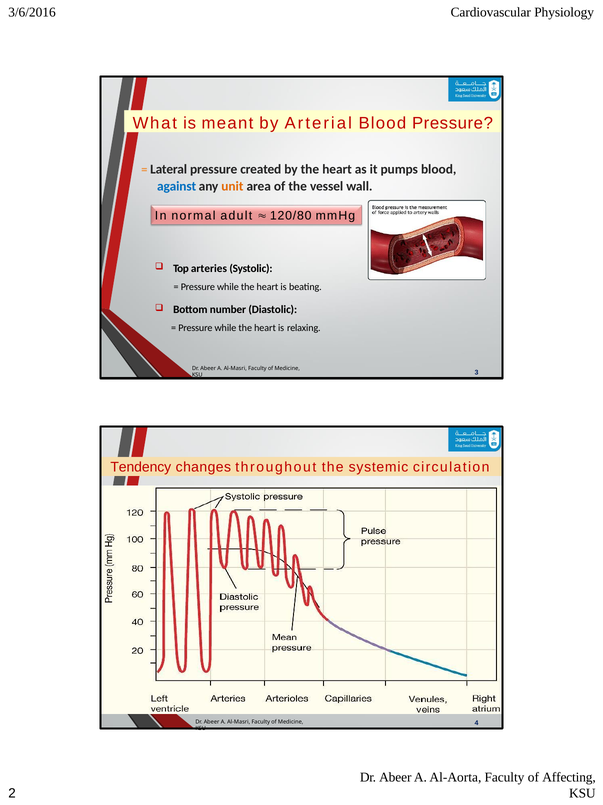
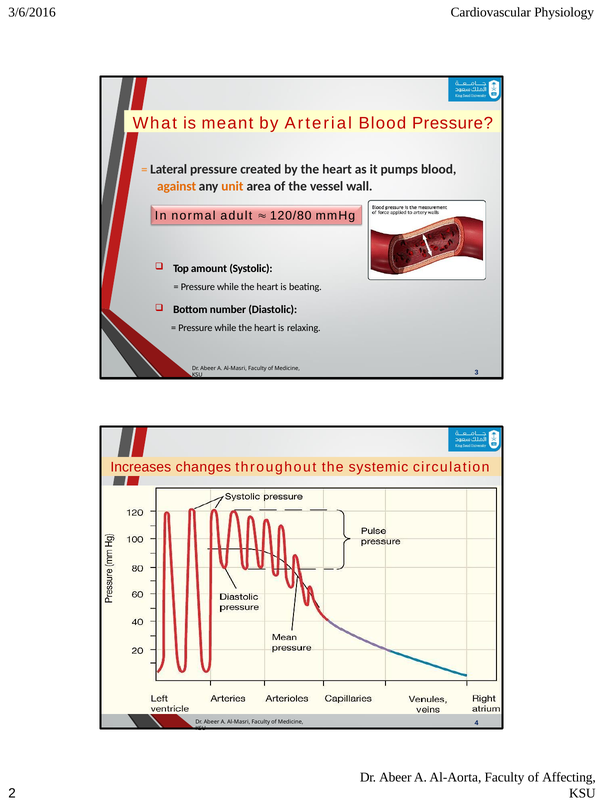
against colour: blue -> orange
arteries: arteries -> amount
Tendency: Tendency -> Increases
